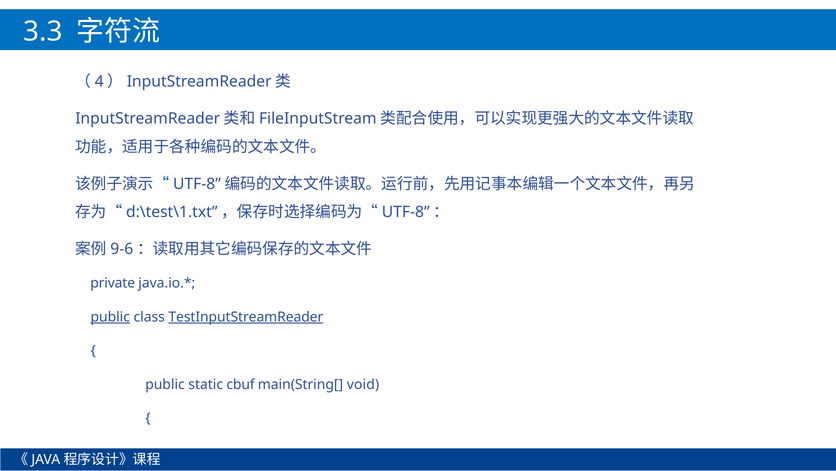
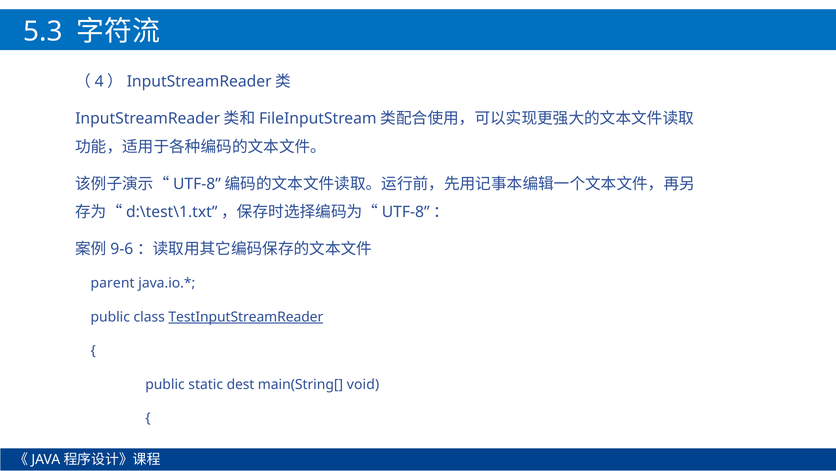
3.3: 3.3 -> 5.3
private: private -> parent
public at (110, 316) underline: present -> none
cbuf: cbuf -> dest
